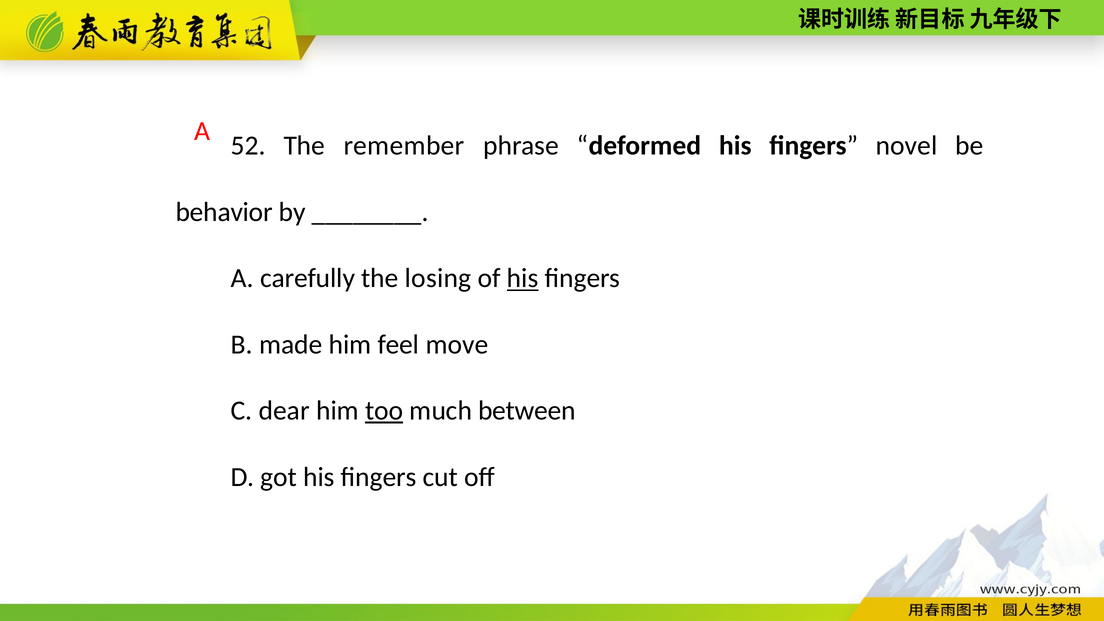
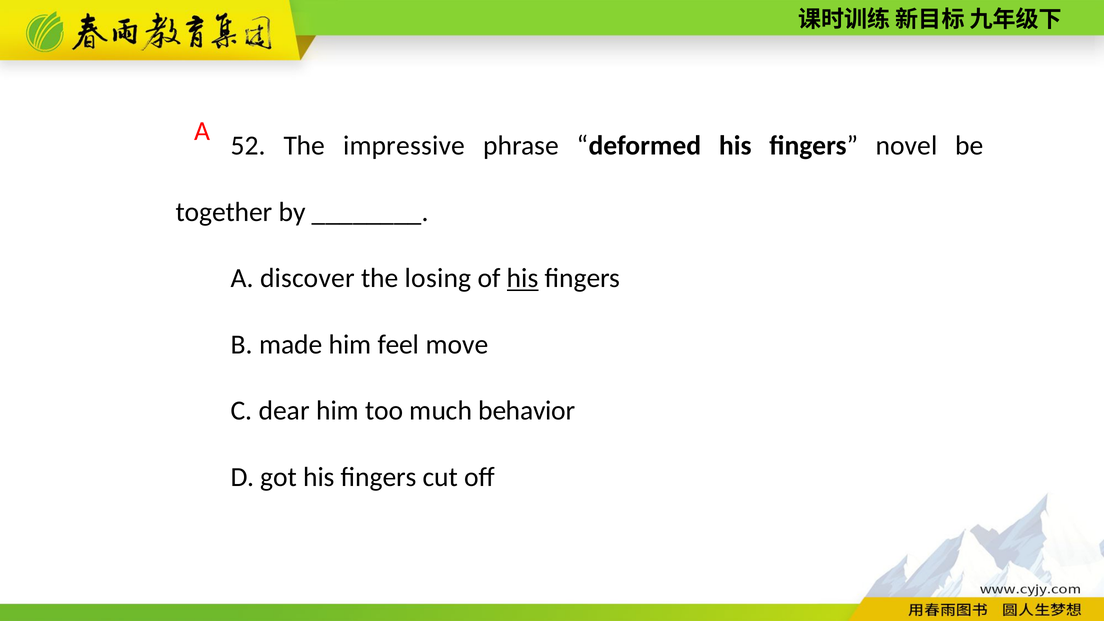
remember: remember -> impressive
behavior: behavior -> together
carefully: carefully -> discover
too underline: present -> none
between: between -> behavior
